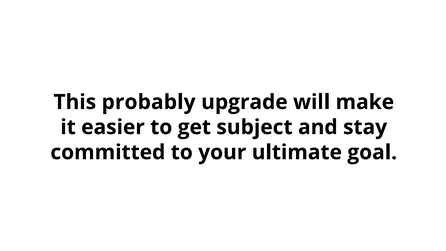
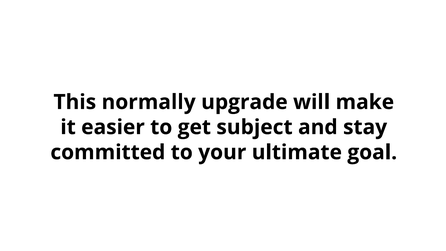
probably: probably -> normally
